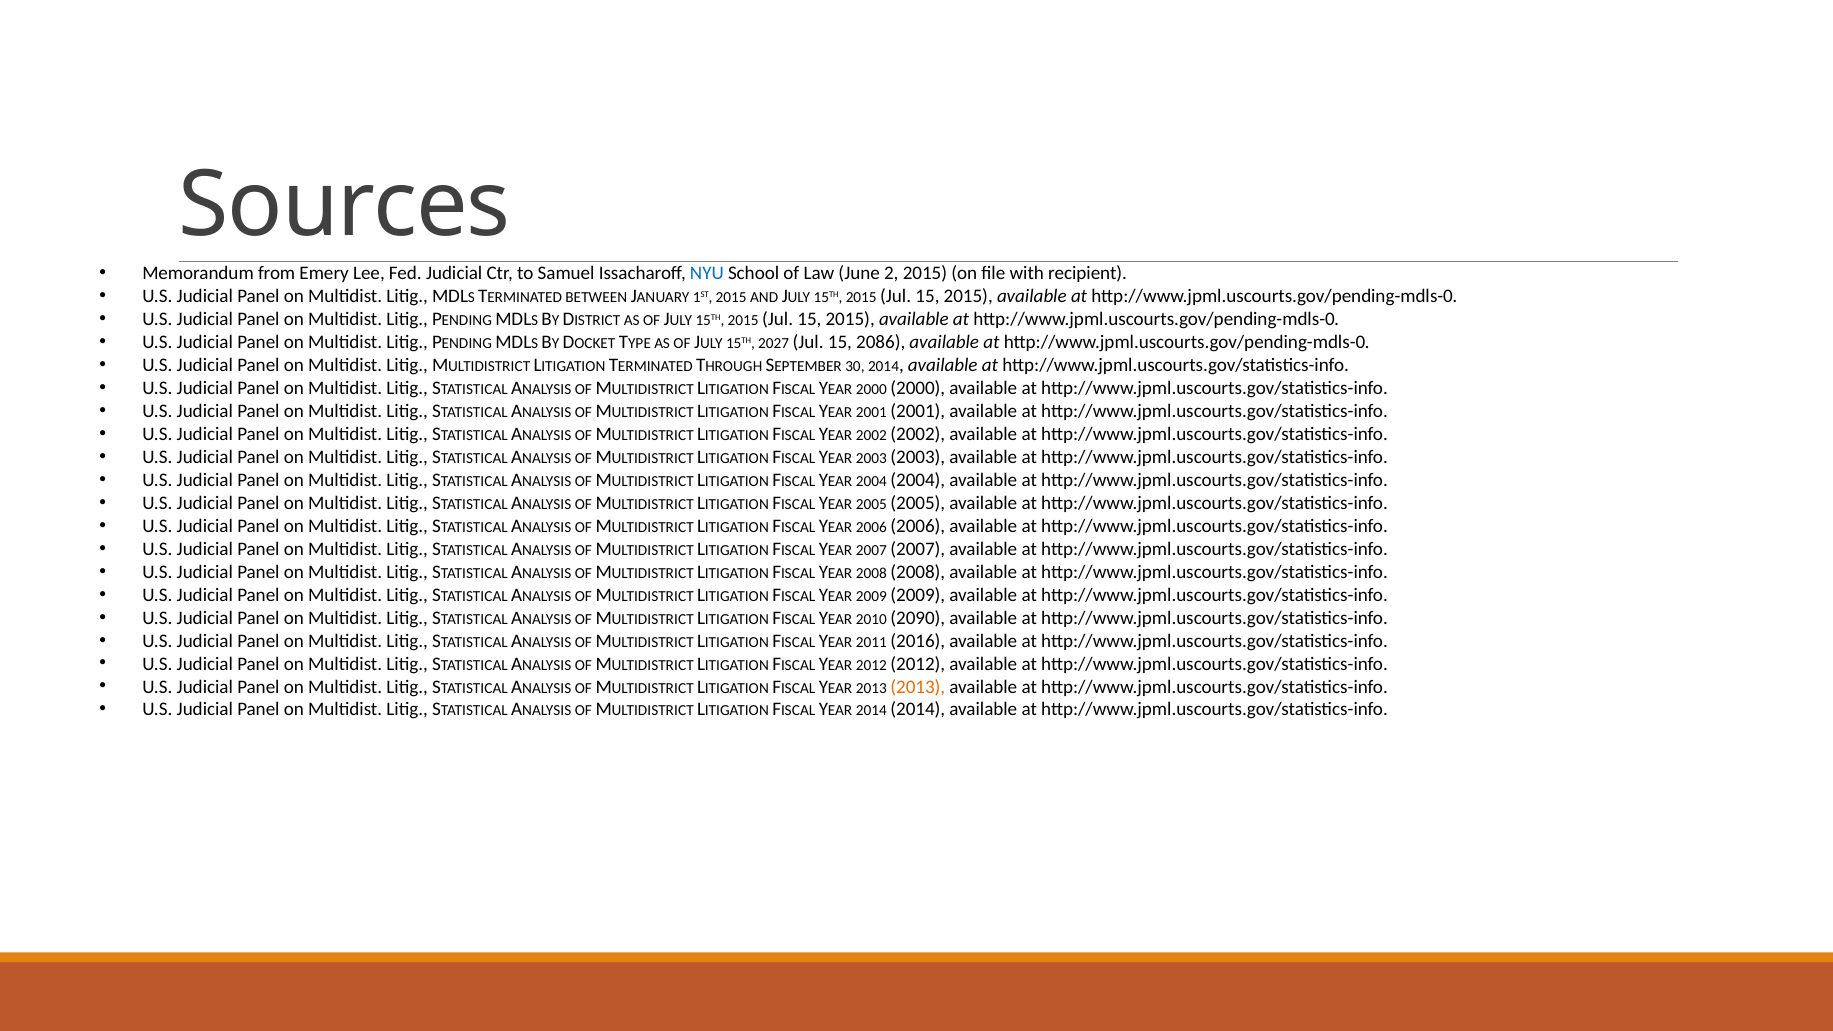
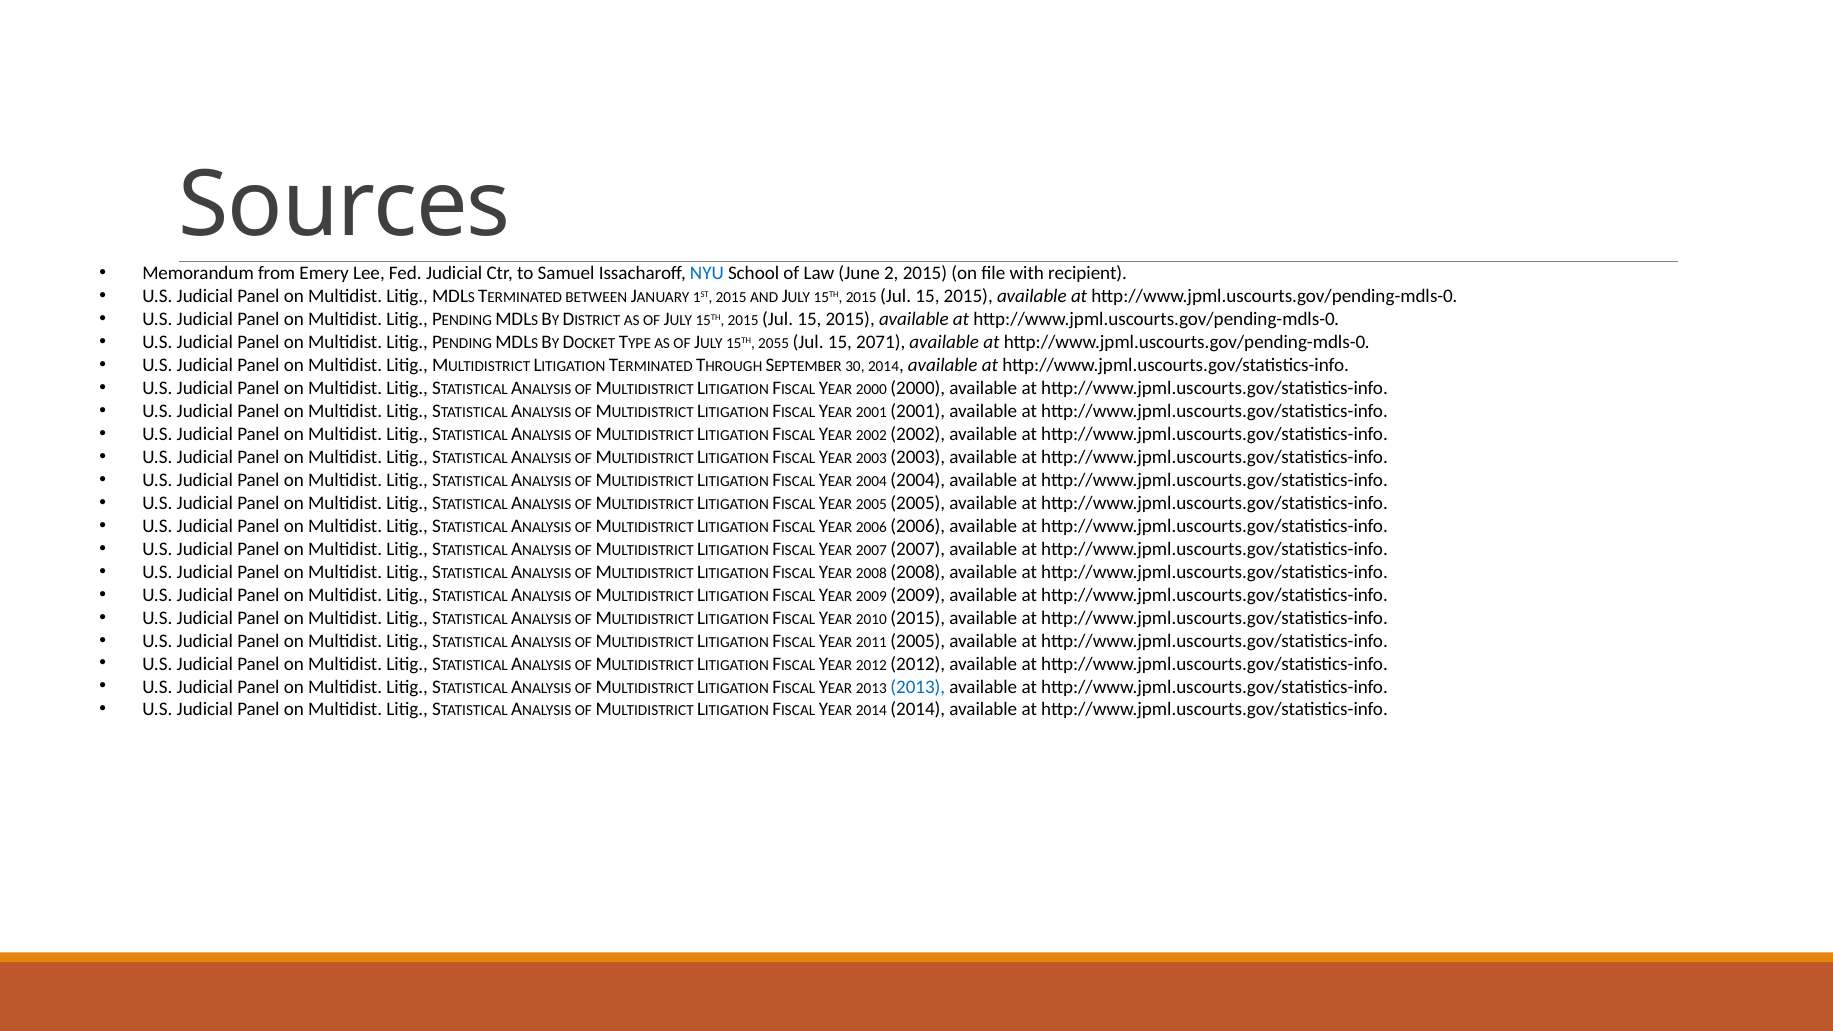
2027: 2027 -> 2055
2086: 2086 -> 2071
2010 2090: 2090 -> 2015
2011 2016: 2016 -> 2005
2013 at (918, 687) colour: orange -> blue
